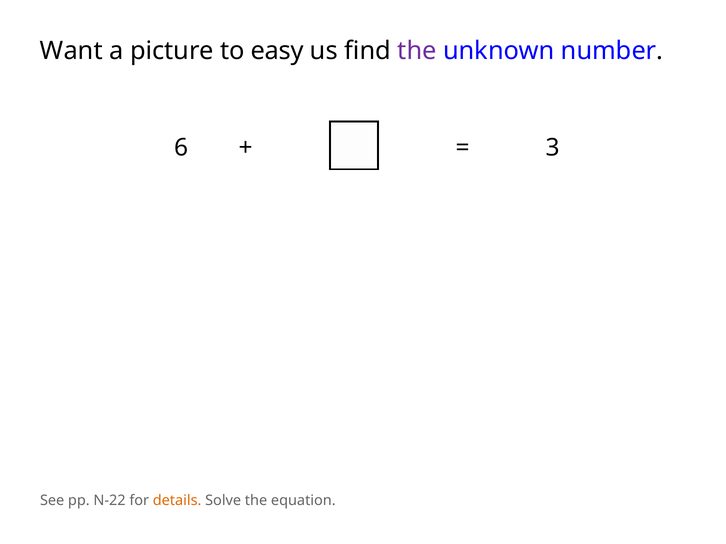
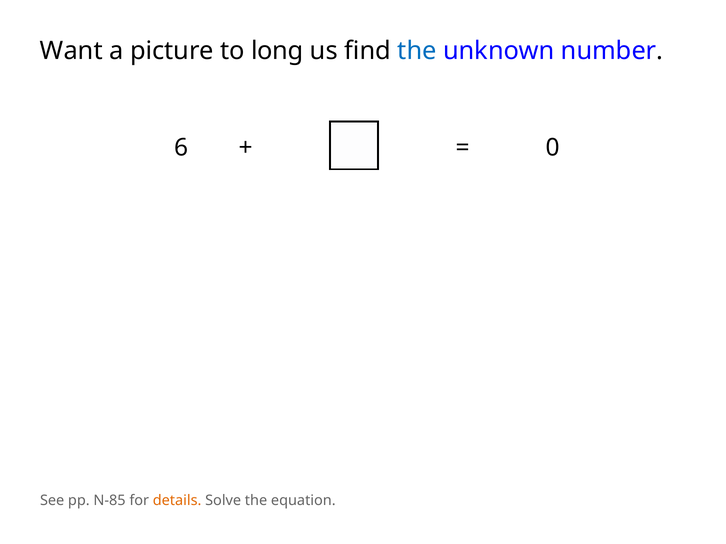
easy: easy -> long
the at (417, 51) colour: purple -> blue
3: 3 -> 0
N-22: N-22 -> N-85
